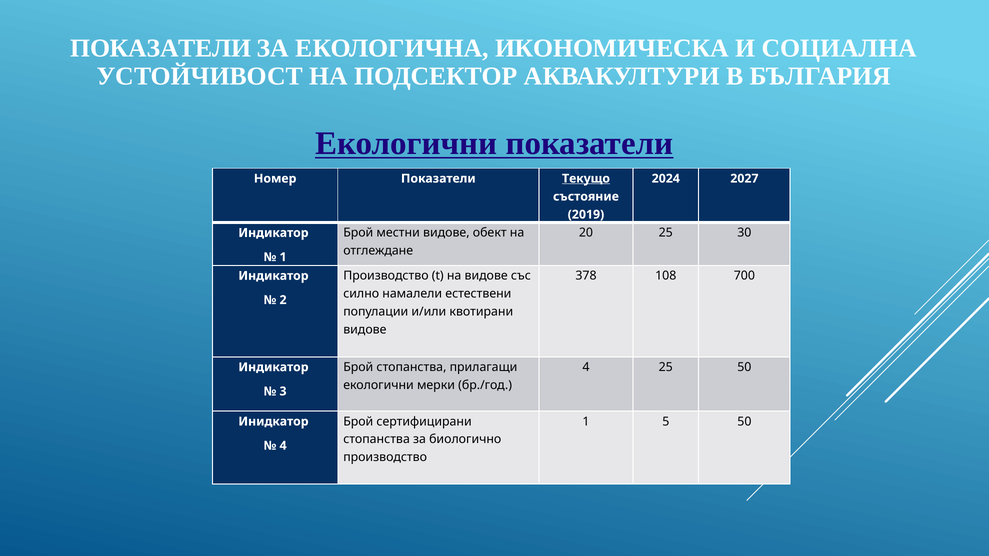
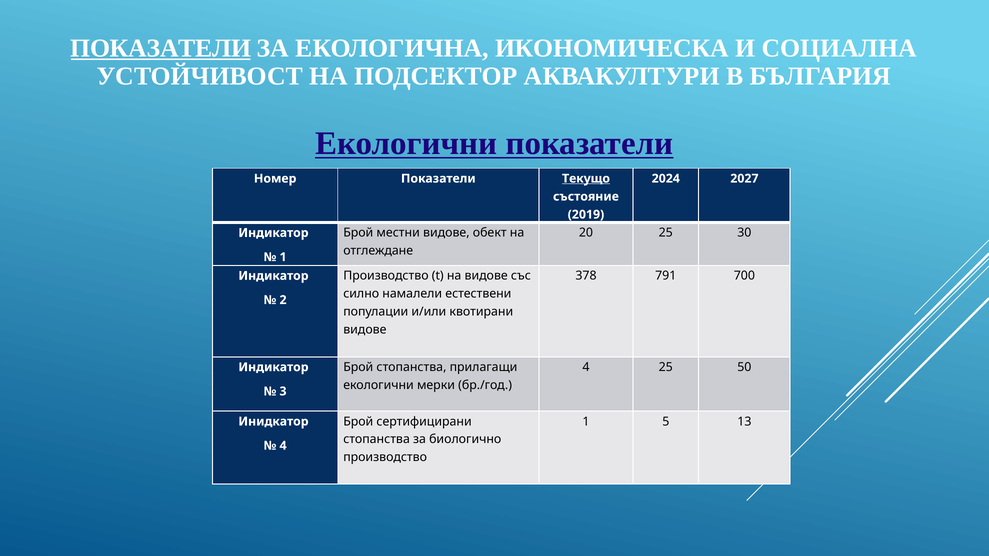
ПОКАЗАТЕЛИ at (161, 48) underline: none -> present
108: 108 -> 791
5 50: 50 -> 13
